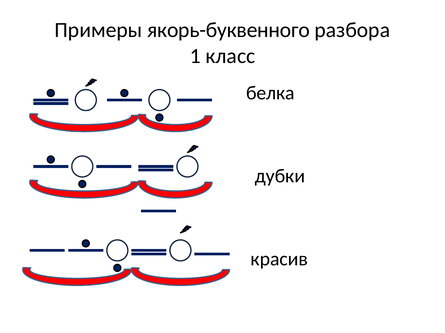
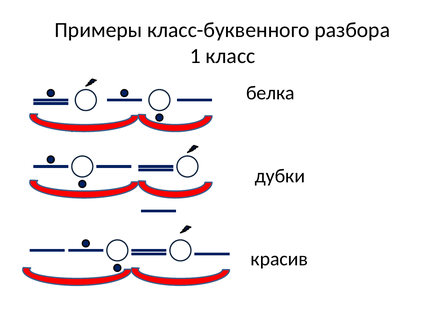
якорь-буквенного: якорь-буквенного -> класс-буквенного
